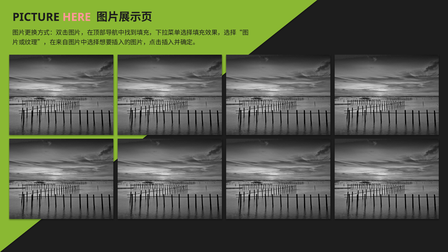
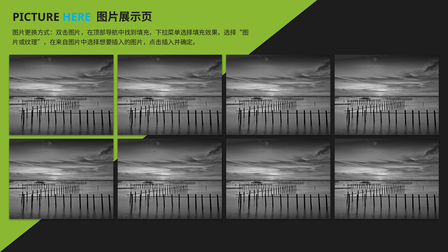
HERE colour: pink -> light blue
